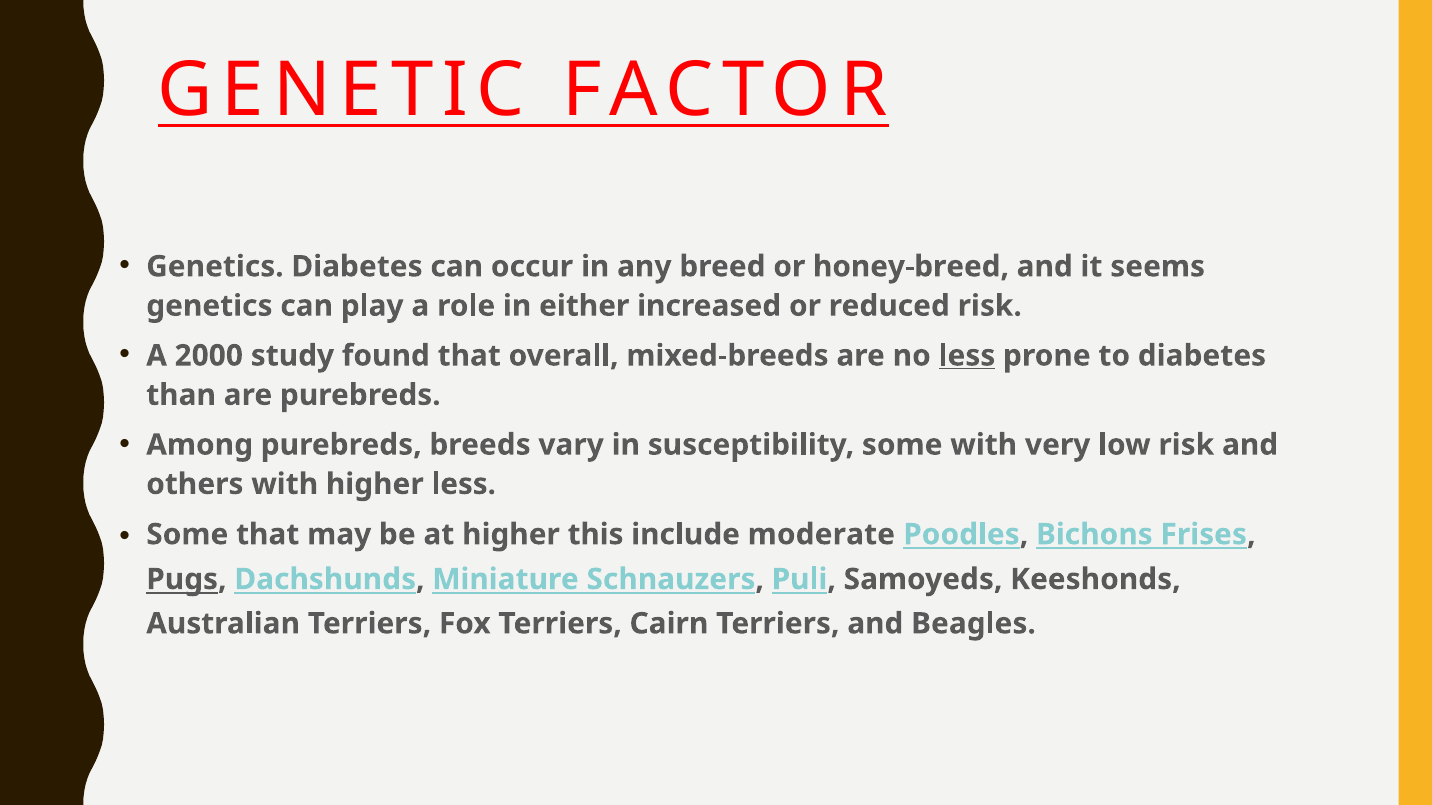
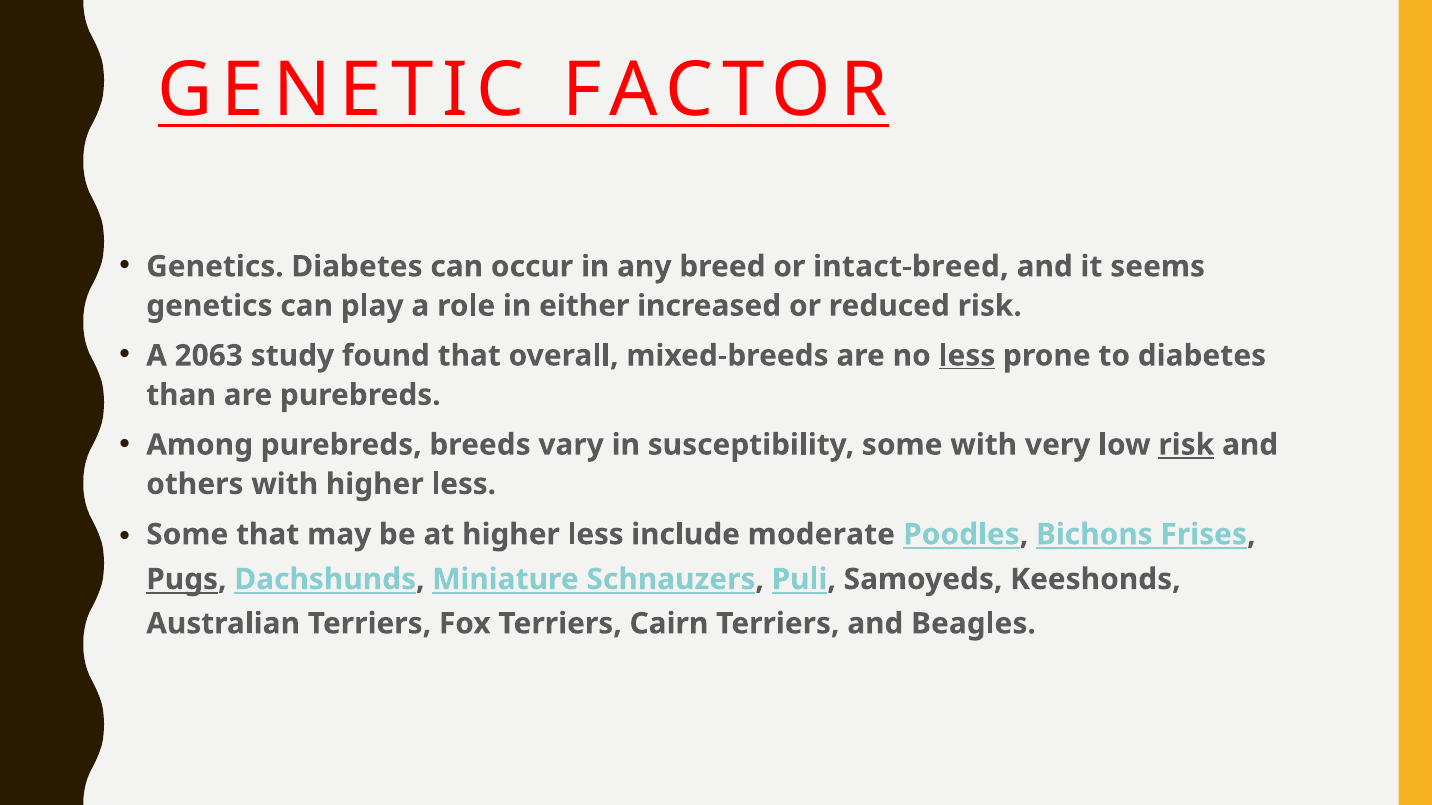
honey-breed: honey-breed -> intact-breed
2000: 2000 -> 2063
risk at (1186, 445) underline: none -> present
at higher this: this -> less
